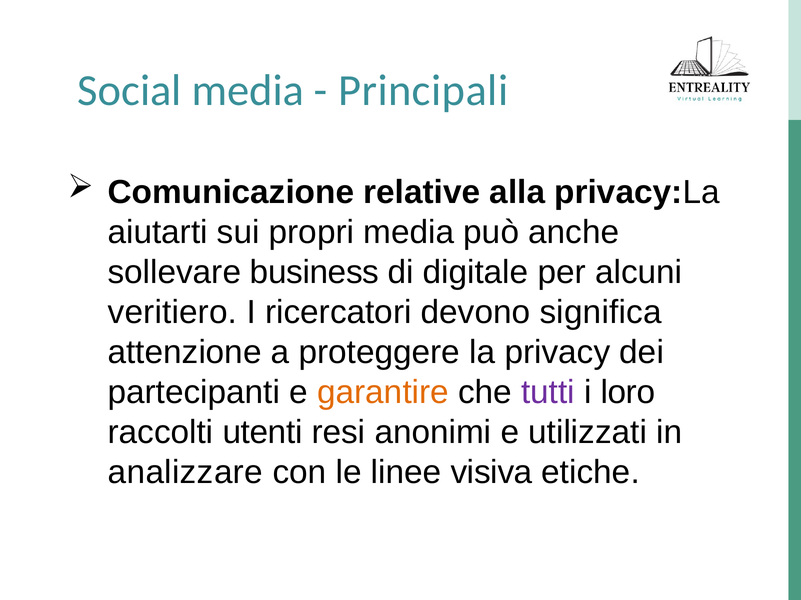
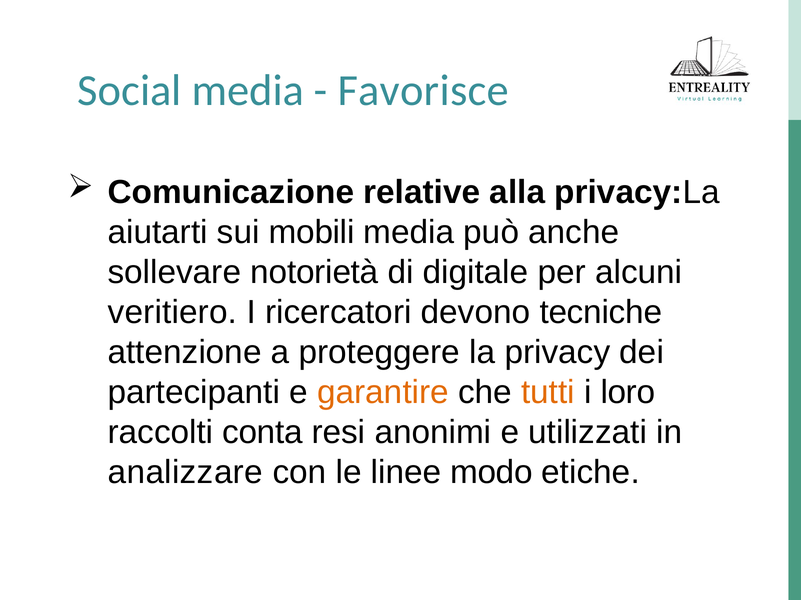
Principali: Principali -> Favorisce
propri: propri -> mobili
business: business -> notorietà
significa: significa -> tecniche
tutti colour: purple -> orange
utenti: utenti -> conta
visiva: visiva -> modo
